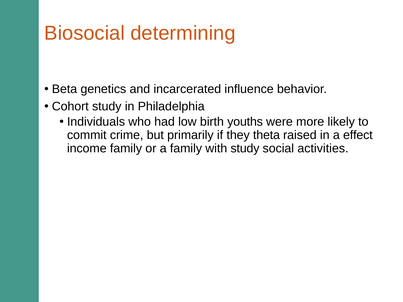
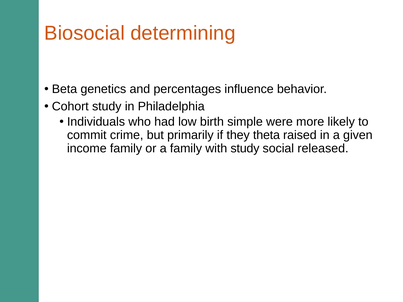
incarcerated: incarcerated -> percentages
youths: youths -> simple
effect: effect -> given
activities: activities -> released
